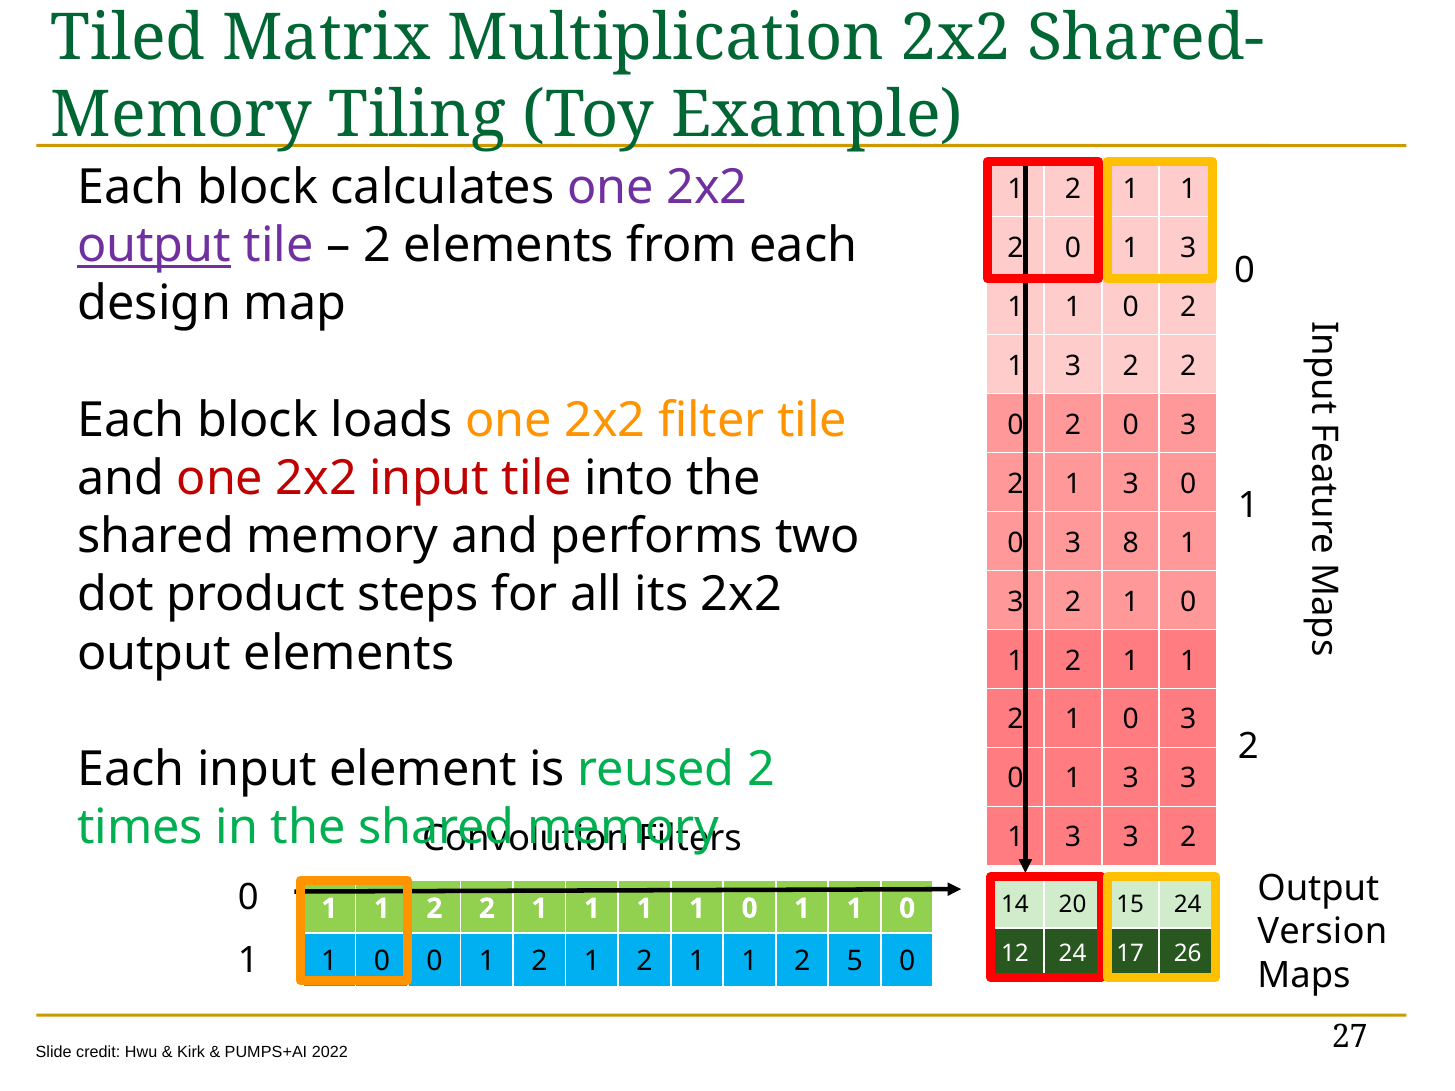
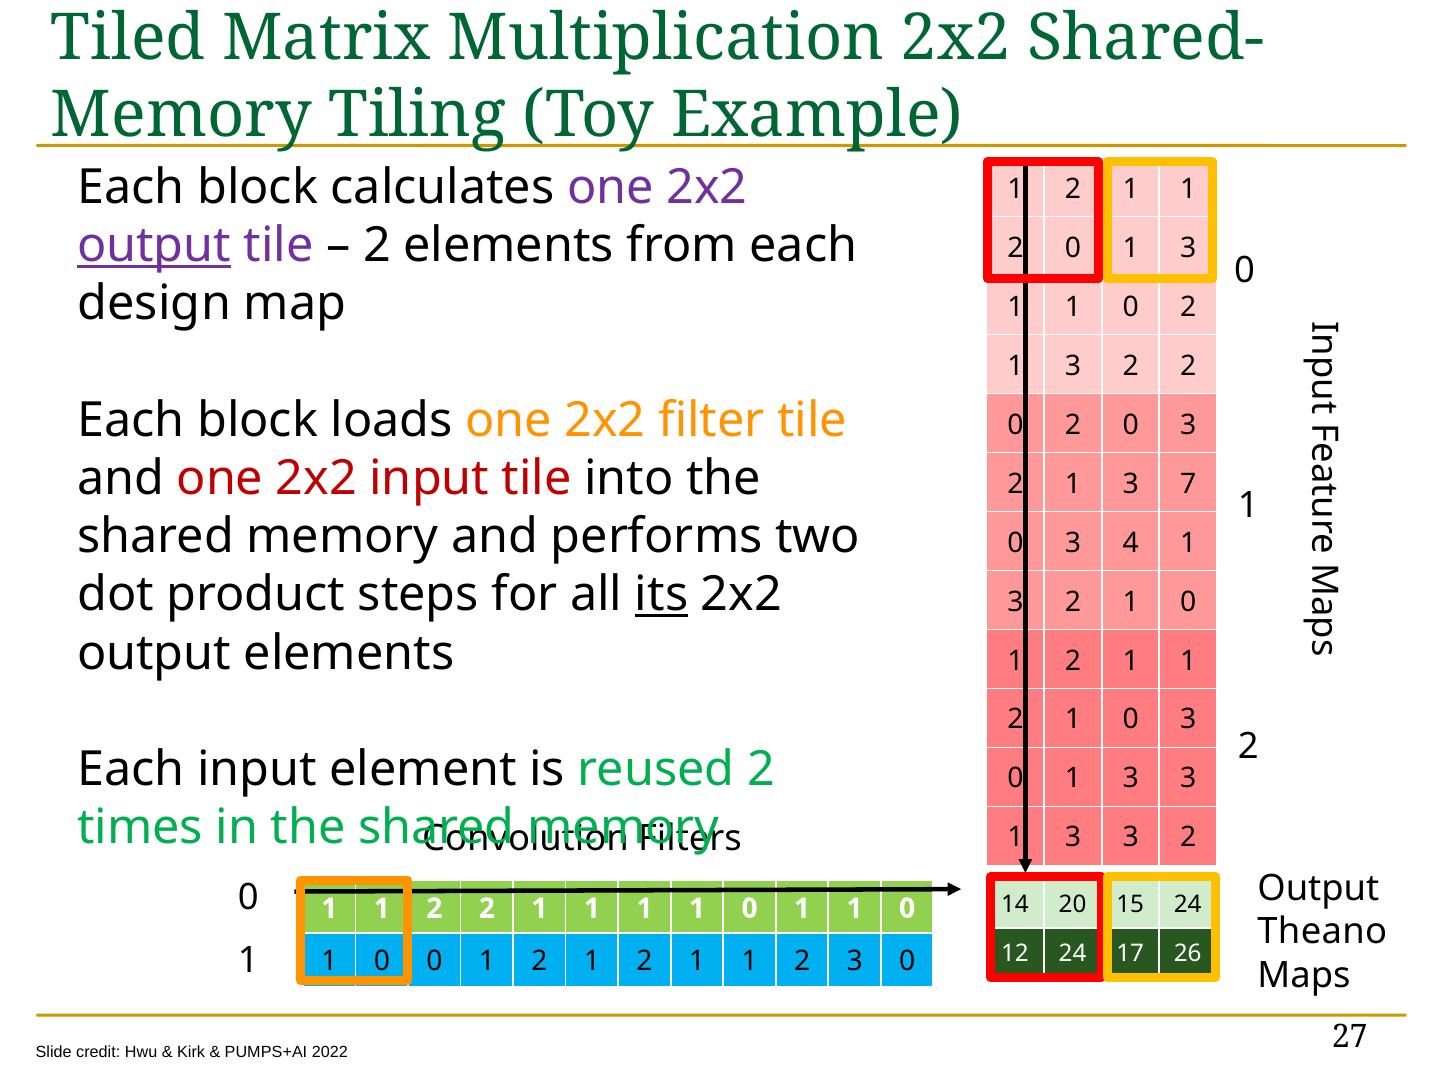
1 3 0: 0 -> 7
8: 8 -> 4
its underline: none -> present
Version: Version -> Theano
2 5: 5 -> 3
